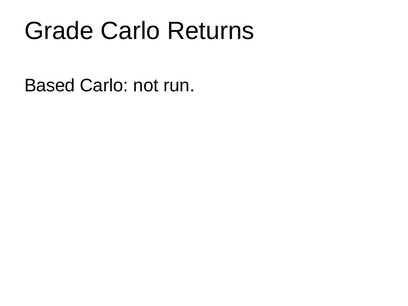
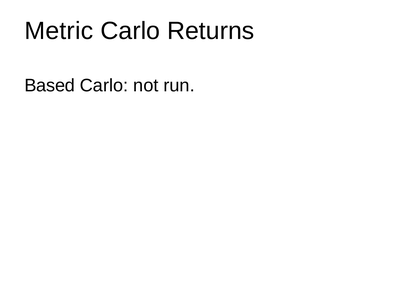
Grade: Grade -> Metric
